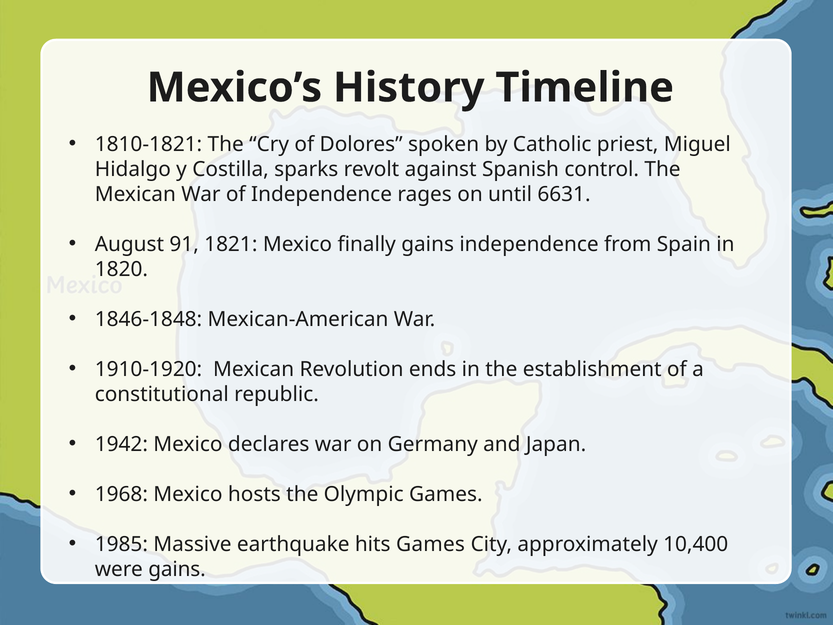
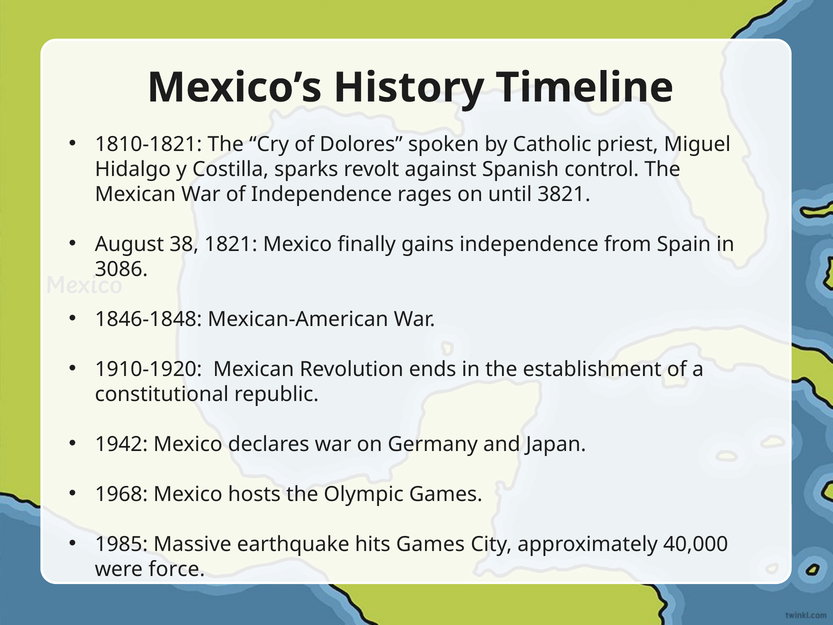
6631: 6631 -> 3821
91: 91 -> 38
1820: 1820 -> 3086
10,400: 10,400 -> 40,000
were gains: gains -> force
